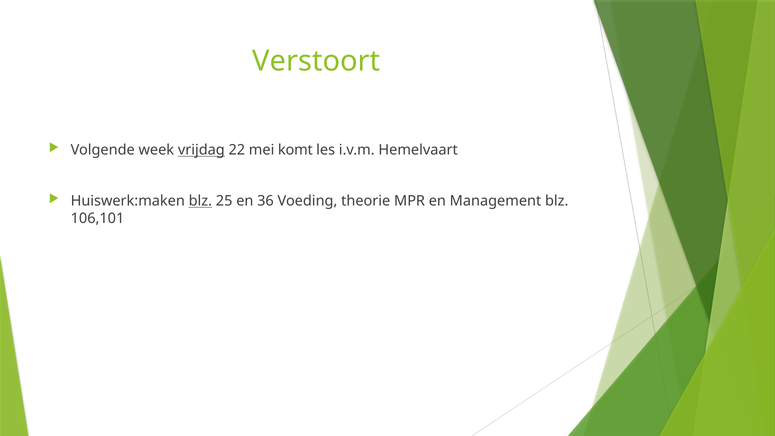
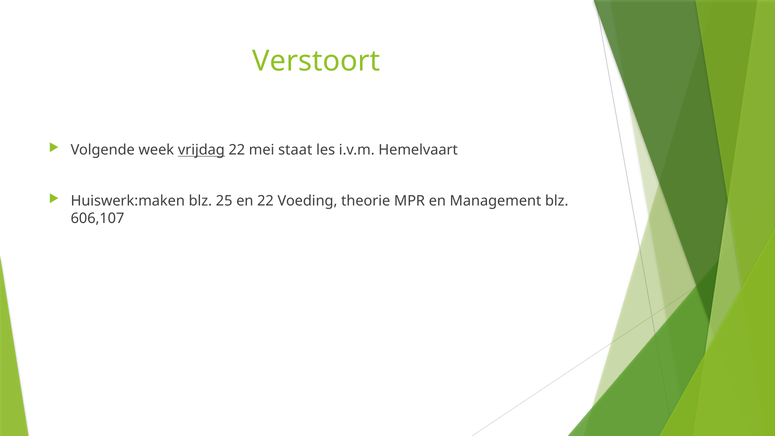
komt: komt -> staat
blz at (200, 201) underline: present -> none
en 36: 36 -> 22
106,101: 106,101 -> 606,107
